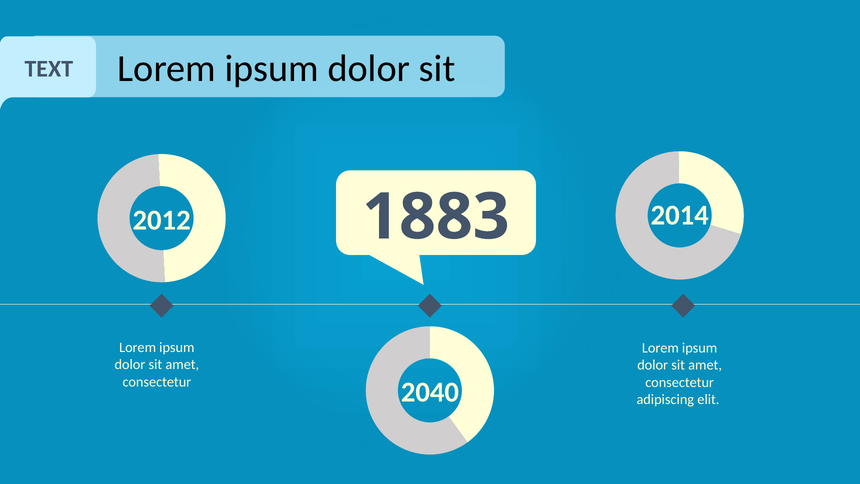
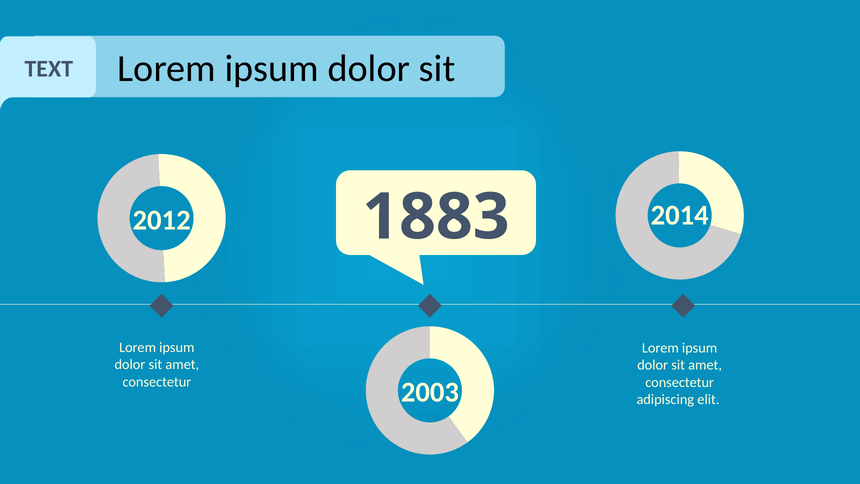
2040: 2040 -> 2003
